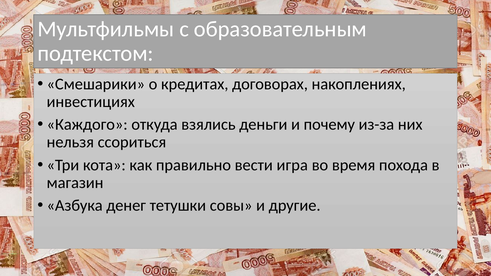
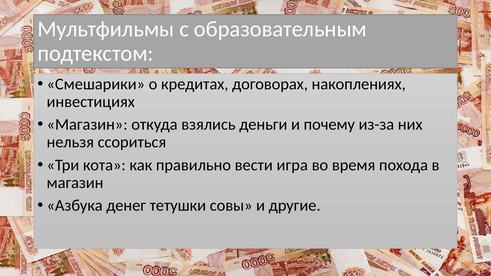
Каждого at (87, 125): Каждого -> Магазин
